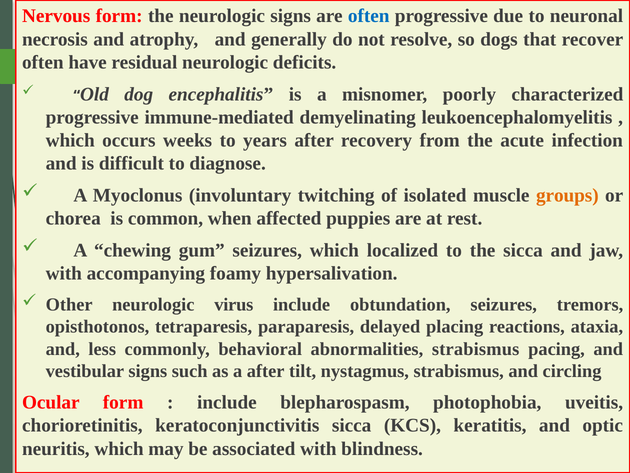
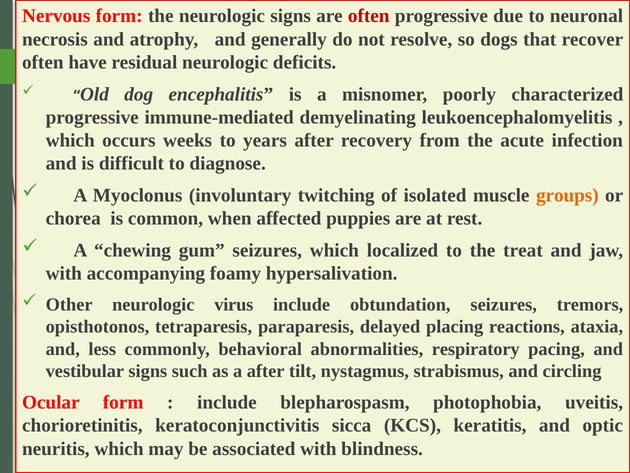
often at (369, 16) colour: blue -> red
the sicca: sicca -> treat
abnormalities strabismus: strabismus -> respiratory
